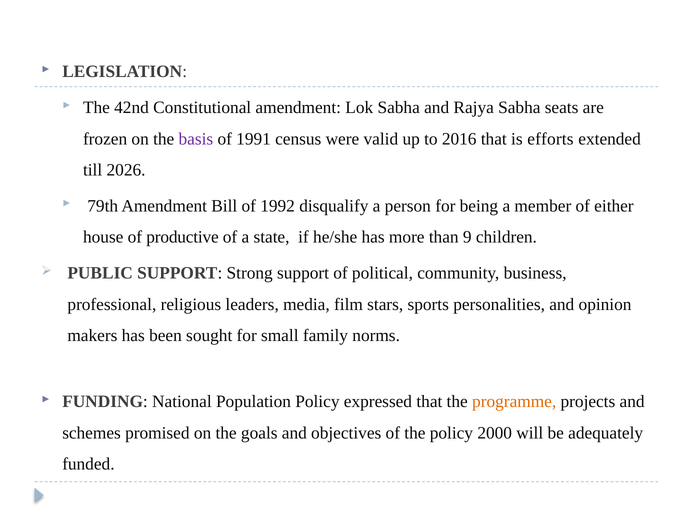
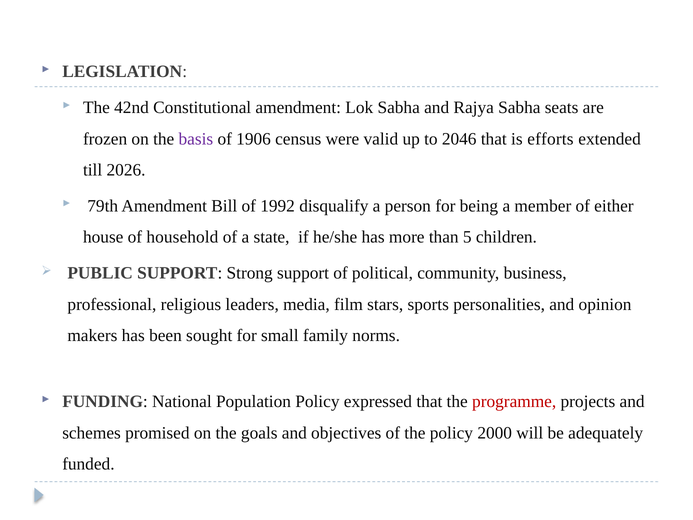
1991: 1991 -> 1906
2016: 2016 -> 2046
productive: productive -> household
9: 9 -> 5
programme colour: orange -> red
